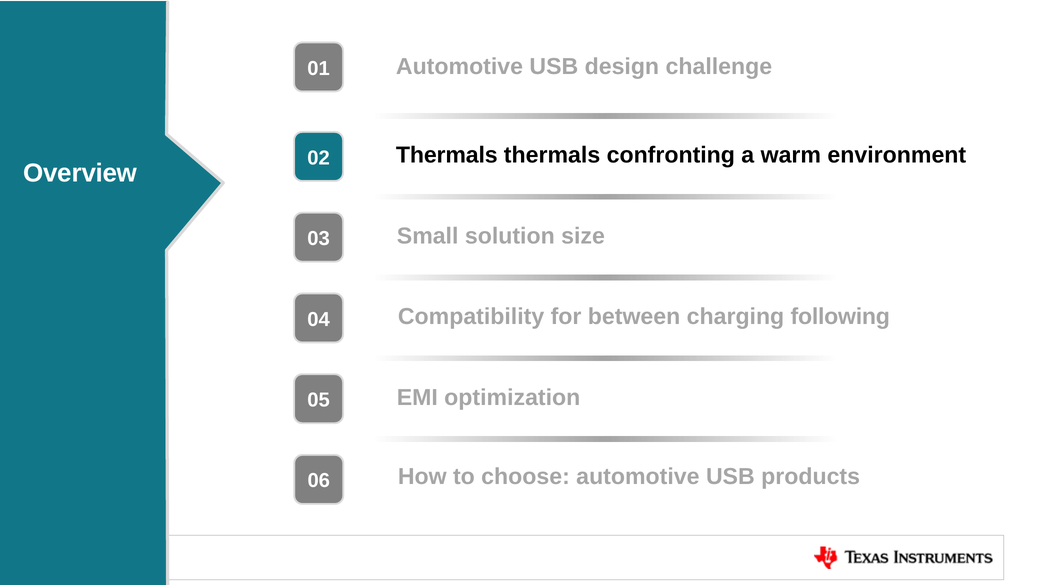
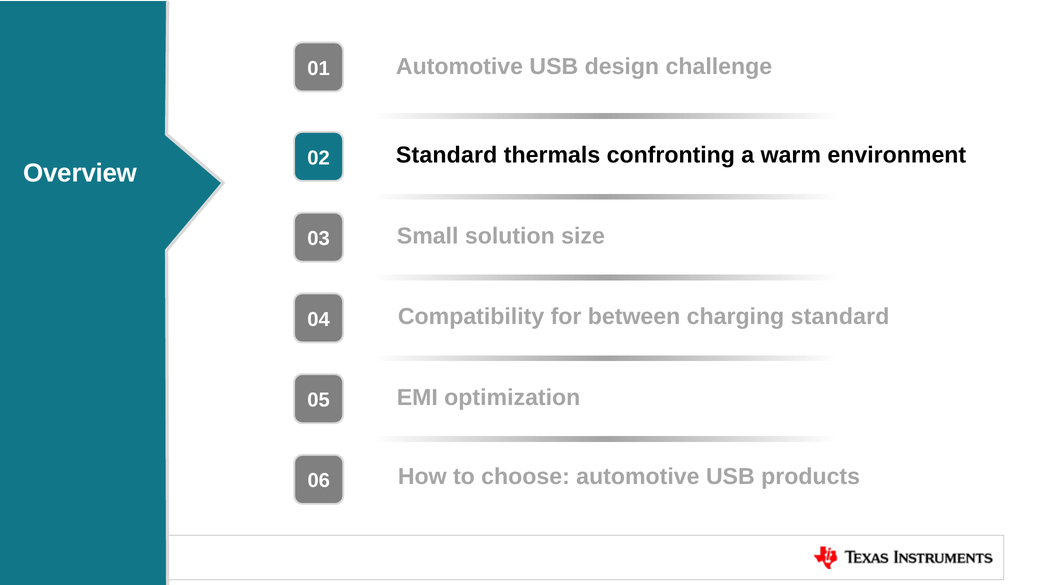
Thermals at (447, 155): Thermals -> Standard
charging following: following -> standard
